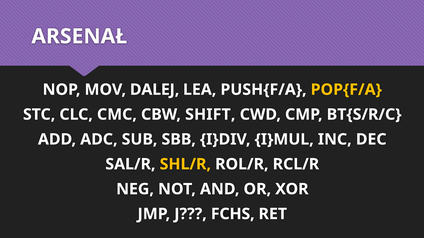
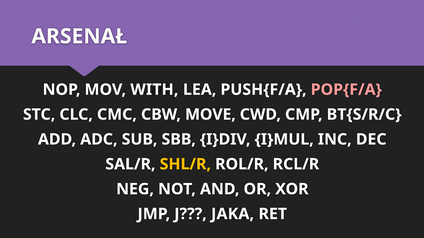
DALEJ: DALEJ -> WITH
POP{F/A colour: yellow -> pink
SHIFT: SHIFT -> MOVE
FCHS: FCHS -> JAKA
